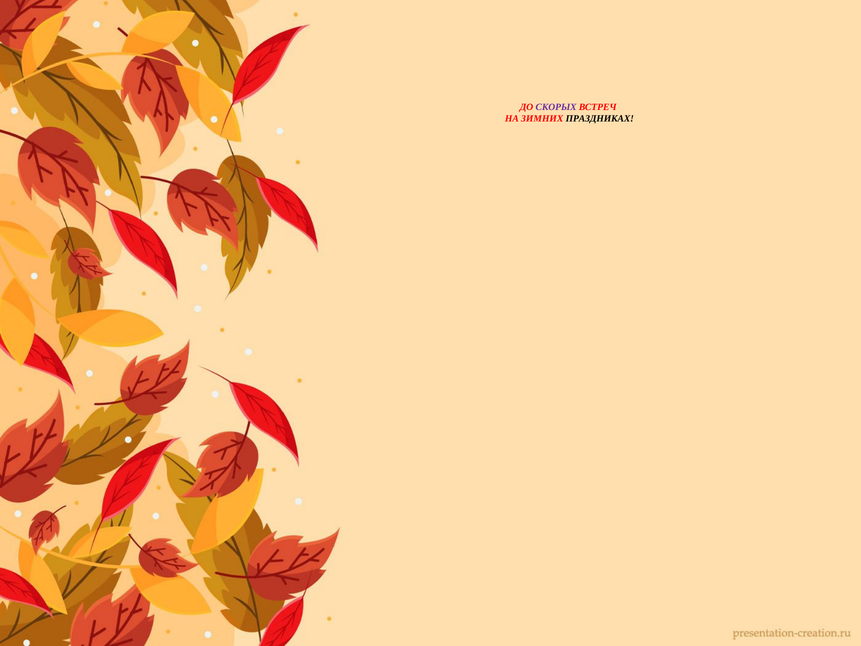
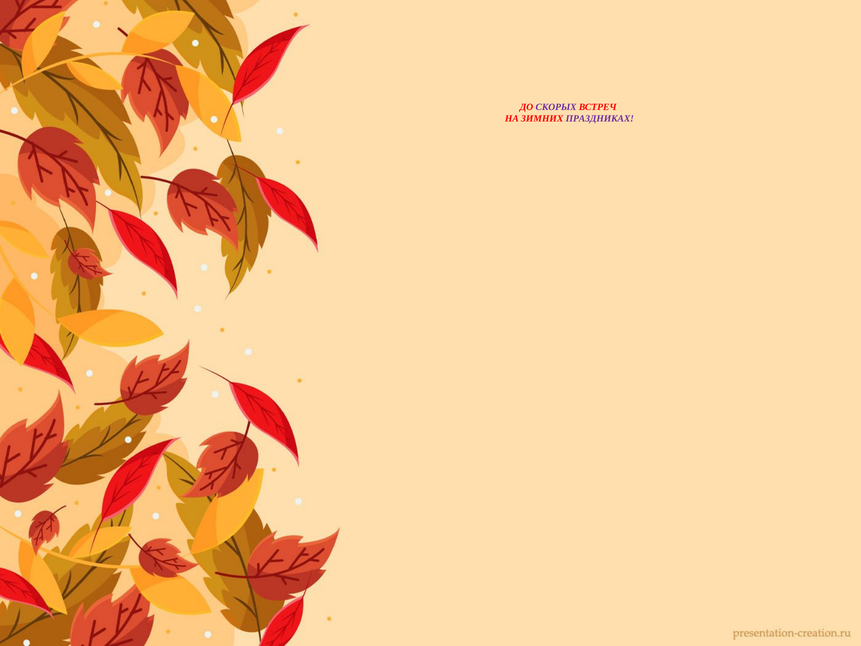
ПРАЗДНИКАХ colour: black -> purple
